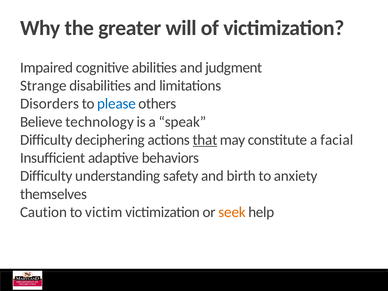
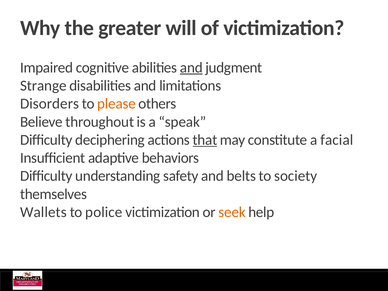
and at (191, 68) underline: none -> present
please colour: blue -> orange
technology: technology -> throughout
birth: birth -> belts
anxiety: anxiety -> society
Caution: Caution -> Wallets
victim: victim -> police
